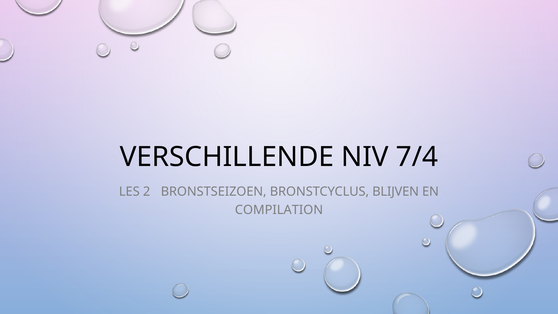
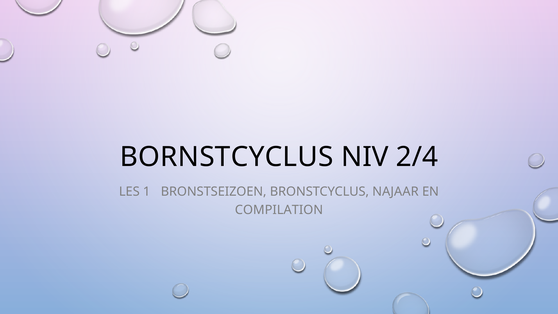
VERSCHILLENDE: VERSCHILLENDE -> BORNSTCYCLUS
7/4: 7/4 -> 2/4
2: 2 -> 1
BLIJVEN: BLIJVEN -> NAJAAR
